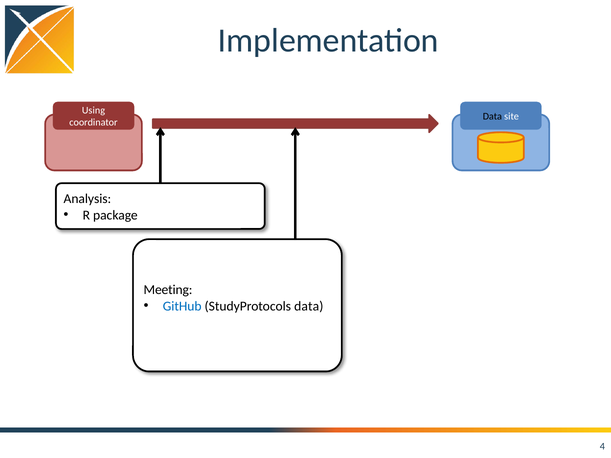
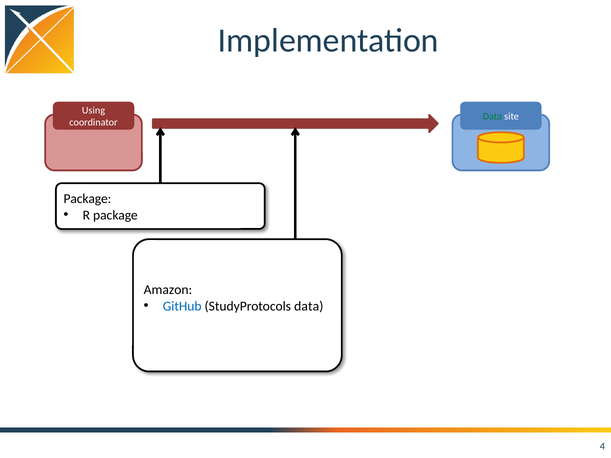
Data at (492, 116) colour: black -> green
Analysis at (87, 199): Analysis -> Package
Meeting: Meeting -> Amazon
